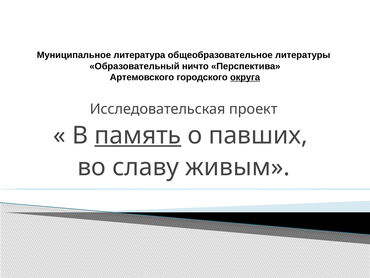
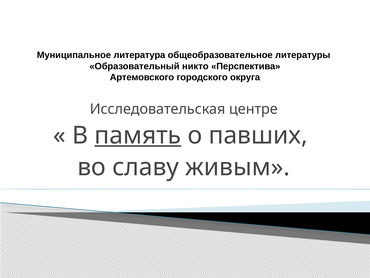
ничто: ничто -> никто
округа underline: present -> none
проект: проект -> центре
